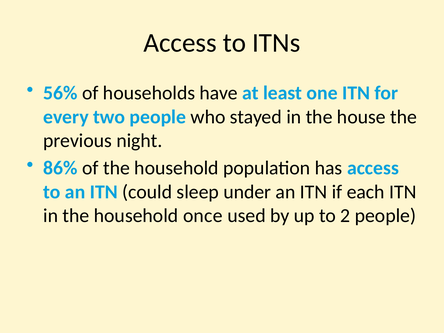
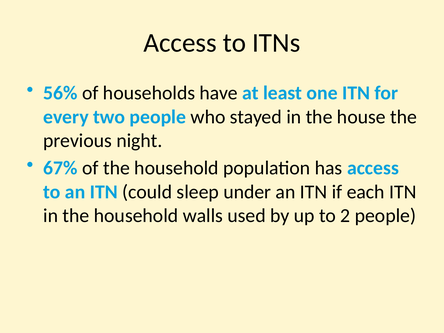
86%: 86% -> 67%
once: once -> walls
